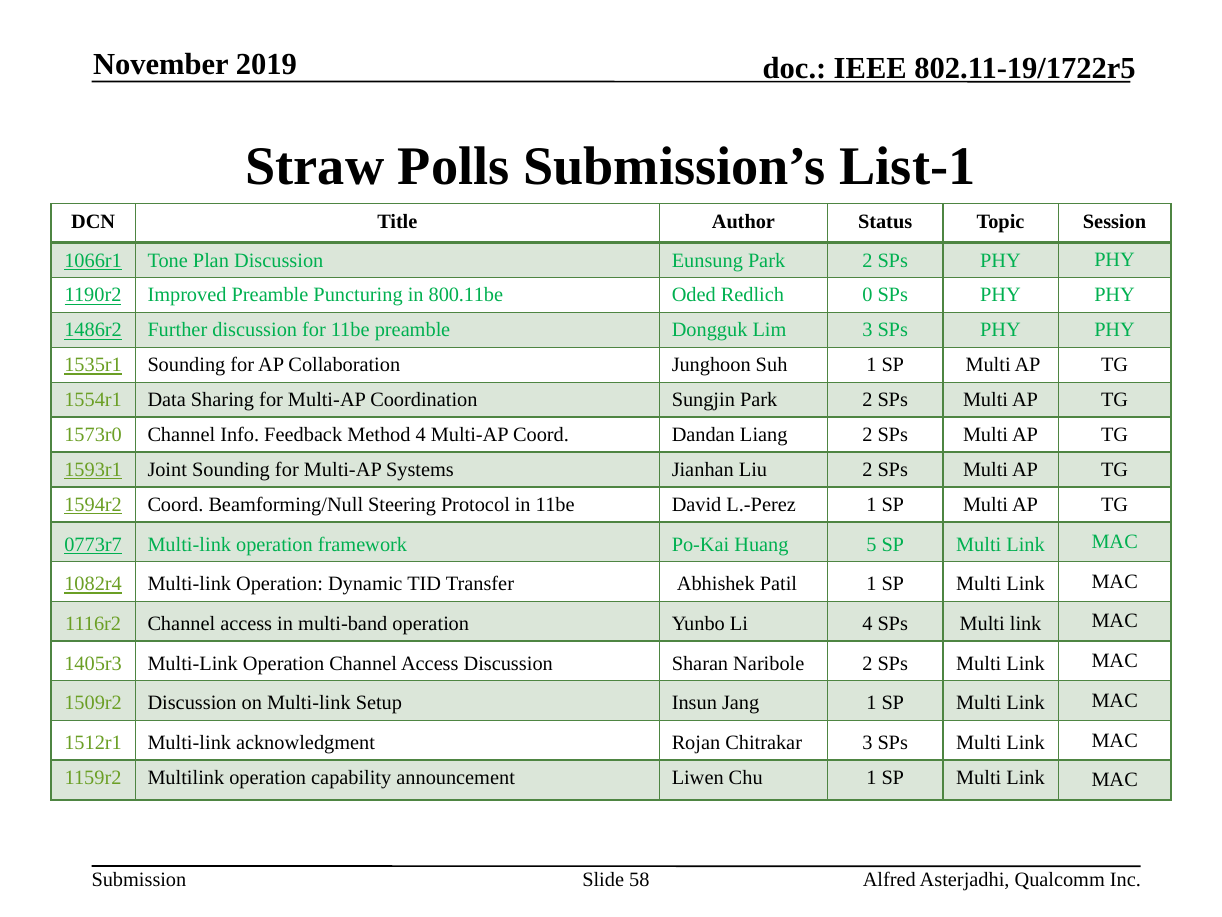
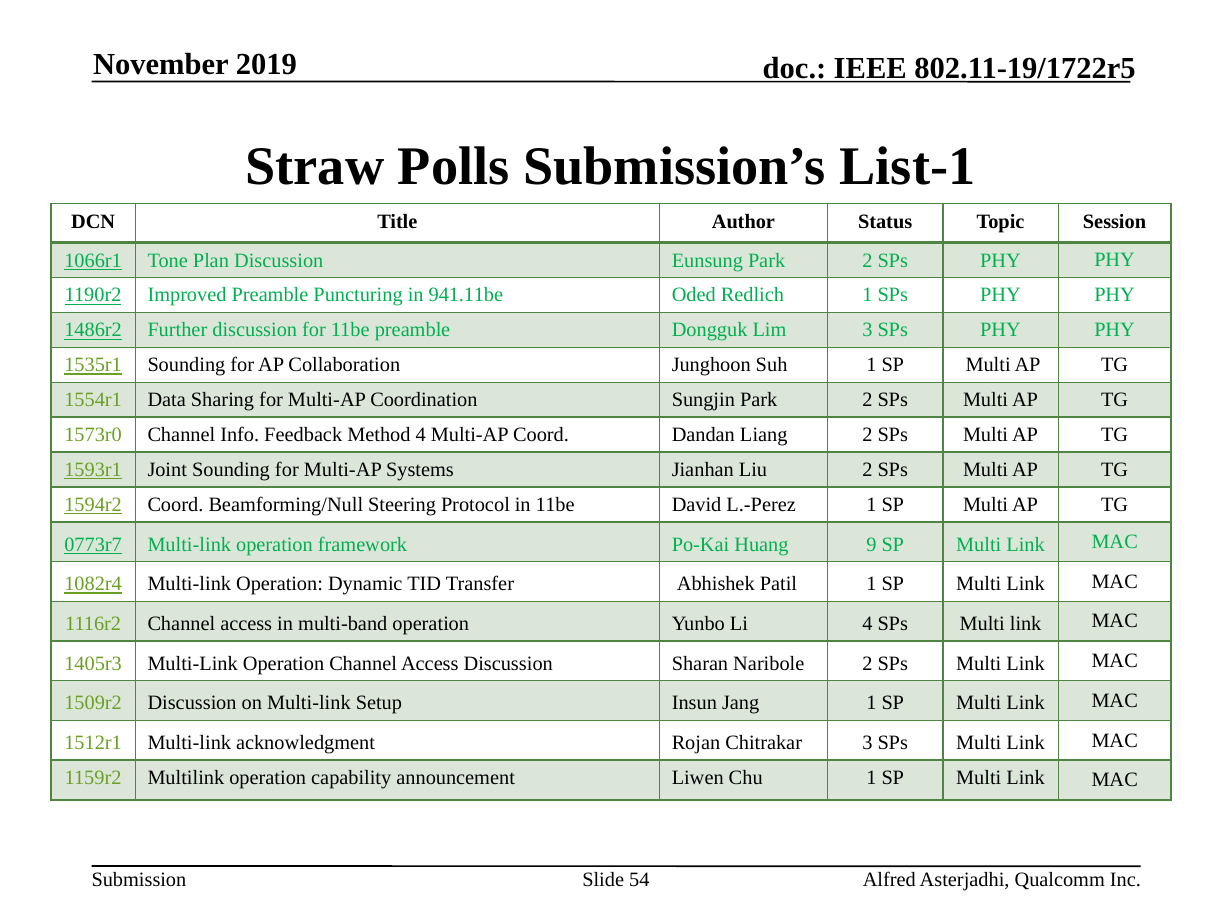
800.11be: 800.11be -> 941.11be
Redlich 0: 0 -> 1
5: 5 -> 9
58: 58 -> 54
